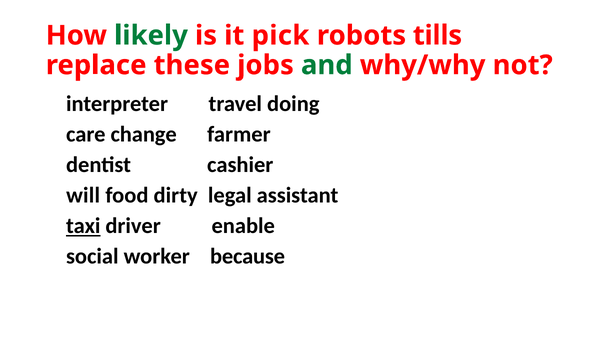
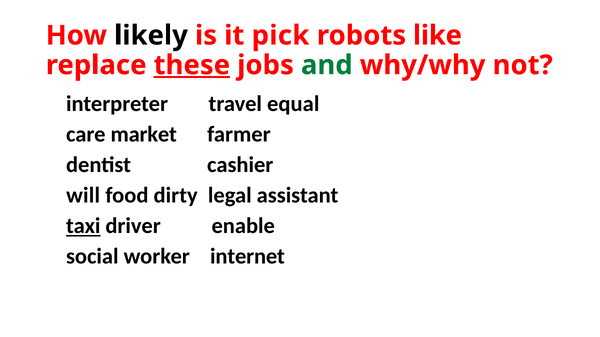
likely colour: green -> black
tills: tills -> like
these underline: none -> present
doing: doing -> equal
change: change -> market
because: because -> internet
